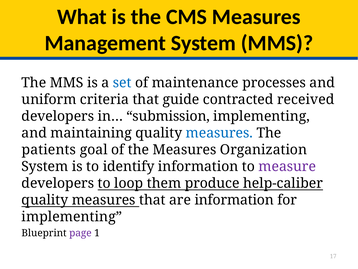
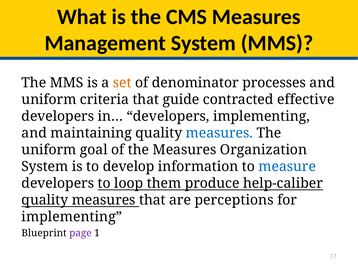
set colour: blue -> orange
maintenance: maintenance -> denominator
received: received -> effective
in… submission: submission -> developers
patients at (49, 150): patients -> uniform
identify: identify -> develop
measure colour: purple -> blue
are information: information -> perceptions
